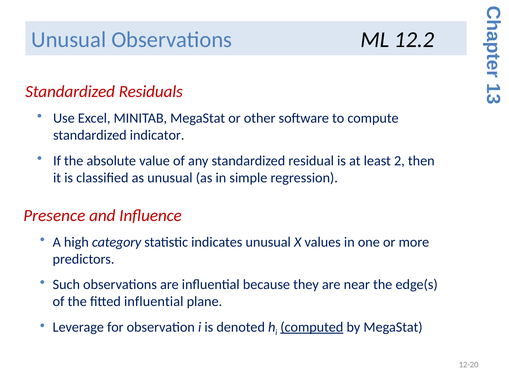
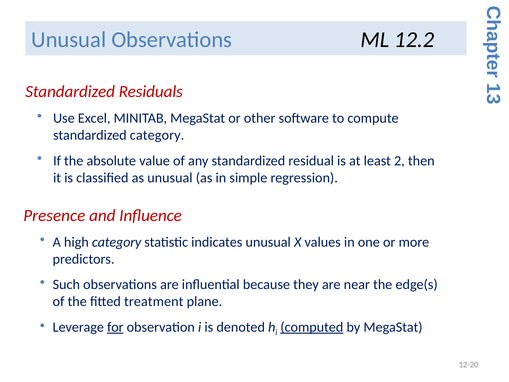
standardized indicator: indicator -> category
fitted influential: influential -> treatment
for underline: none -> present
